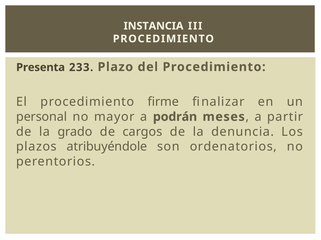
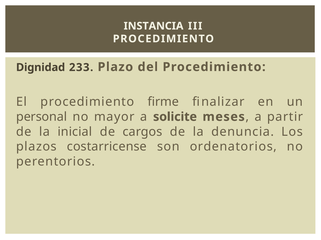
Presenta: Presenta -> Dignidad
podrán: podrán -> solicite
grado: grado -> inicial
atribuyéndole: atribuyéndole -> costarricense
